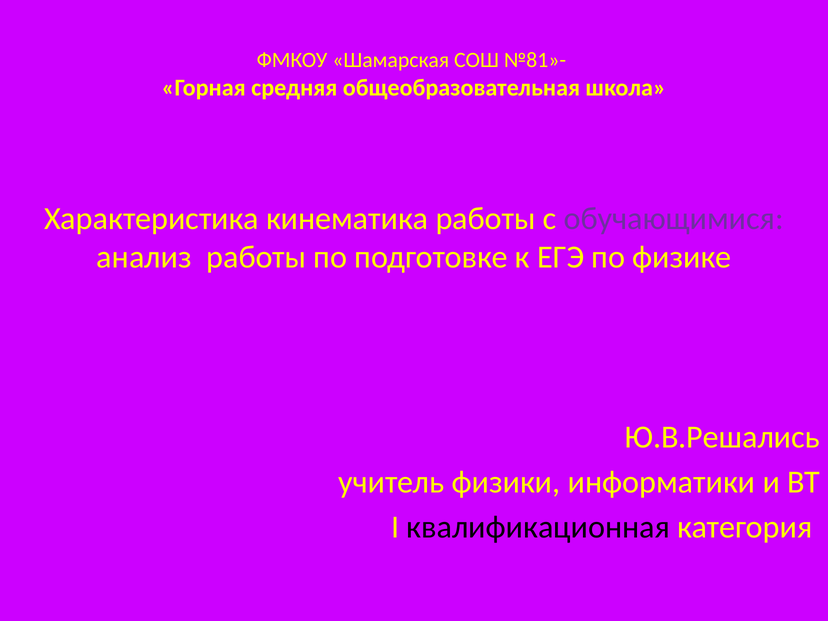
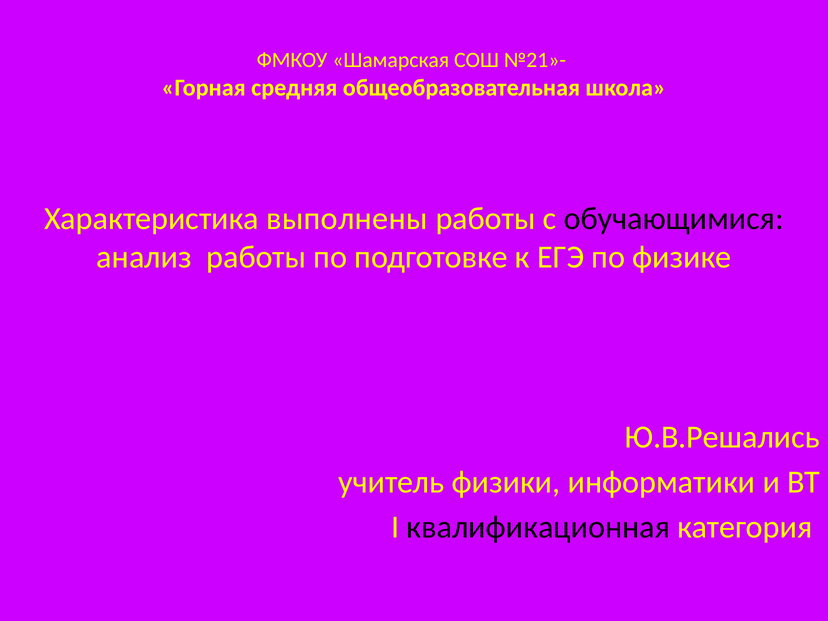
№81»-: №81»- -> №21»-
кинематика: кинематика -> выполнены
обучающимися colour: purple -> black
